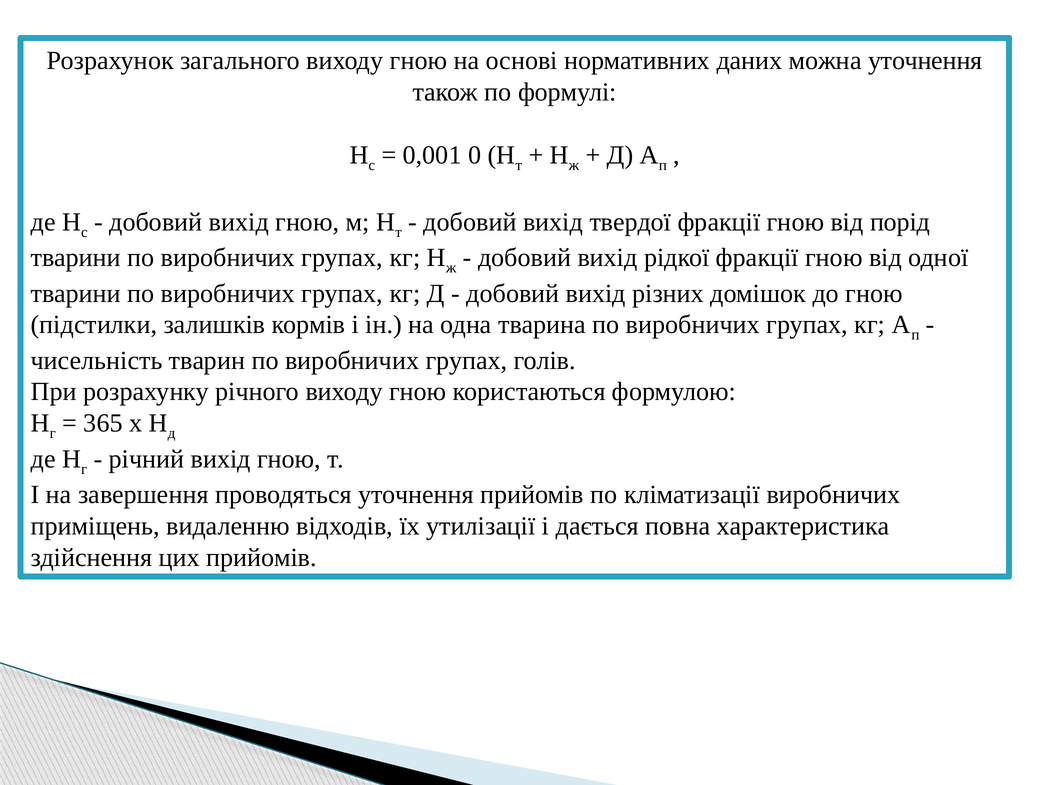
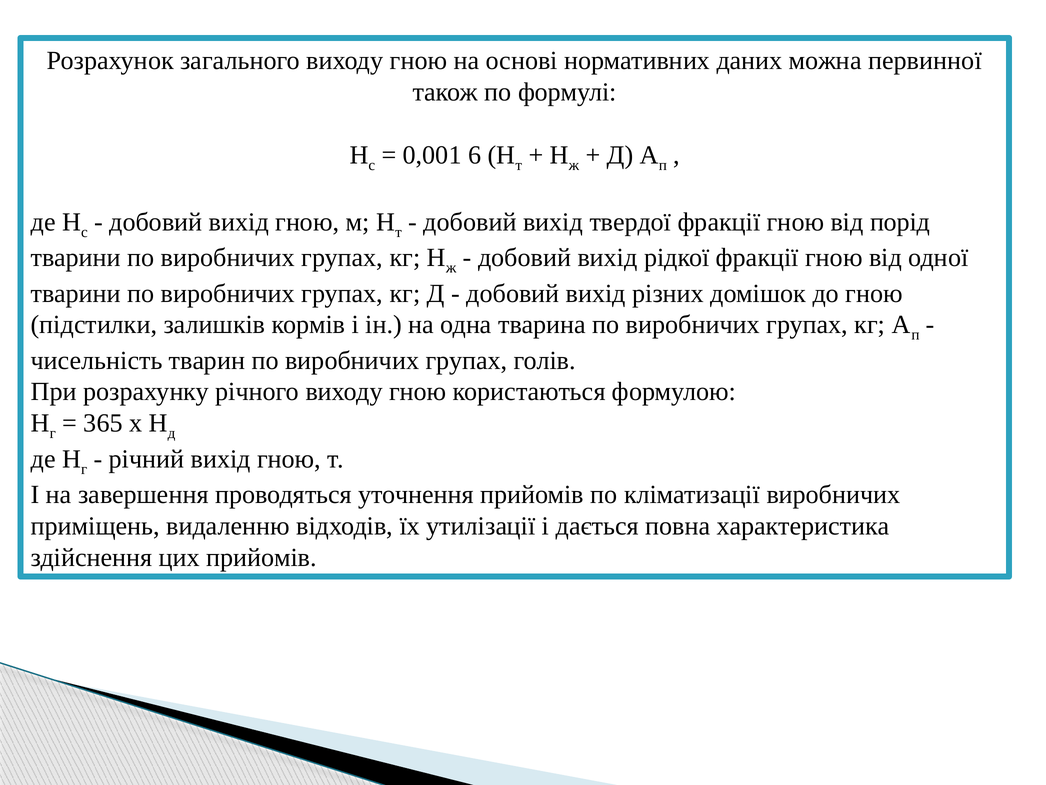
можна уточнення: уточнення -> первинної
0: 0 -> 6
